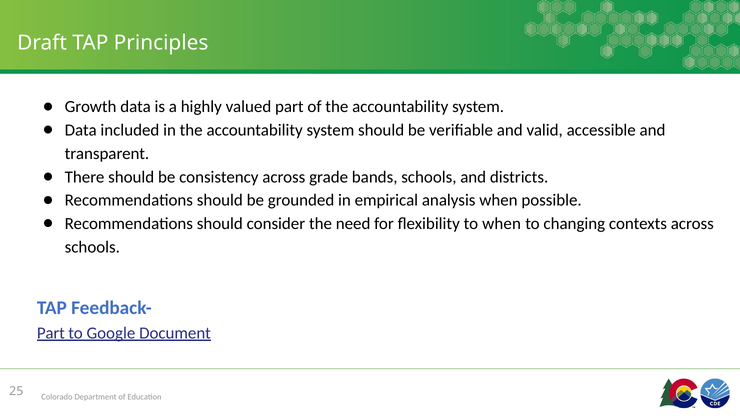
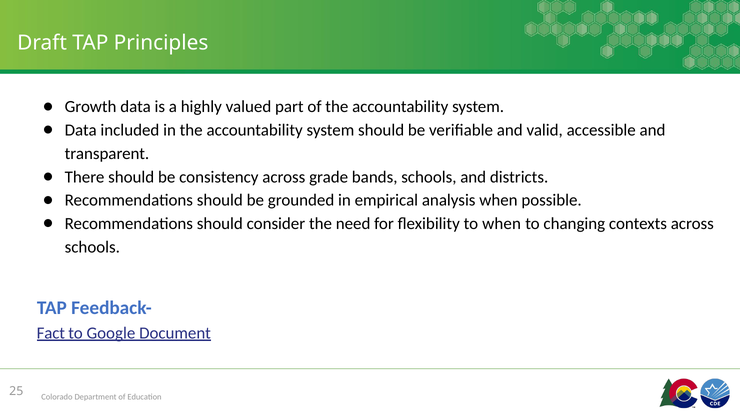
Part at (51, 333): Part -> Fact
